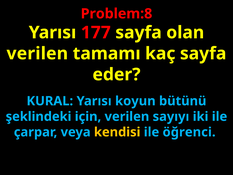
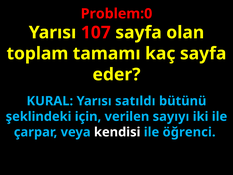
Problem:8: Problem:8 -> Problem:0
177: 177 -> 107
verilen at (37, 53): verilen -> toplam
koyun: koyun -> satıldı
kendisi colour: yellow -> white
